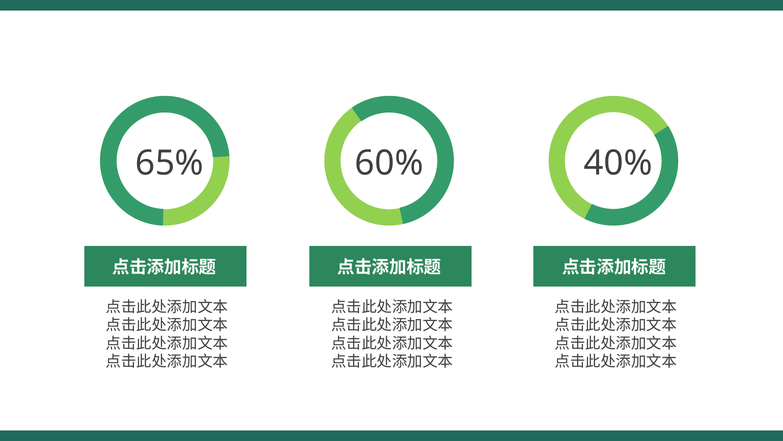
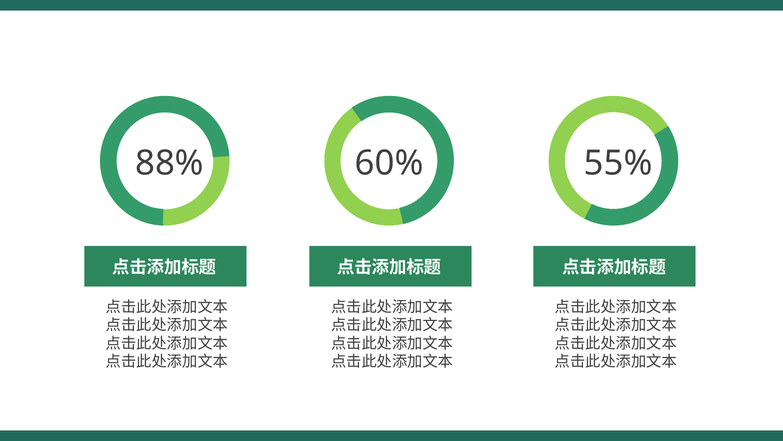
65%: 65% -> 88%
40%: 40% -> 55%
